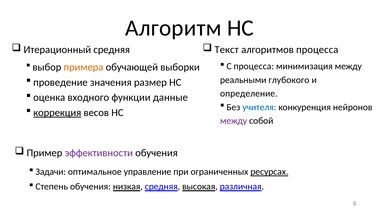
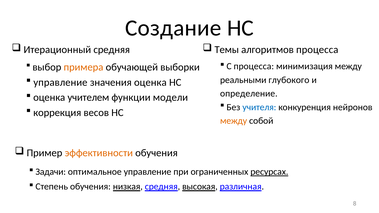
Алгоритм: Алгоритм -> Создание
Текст: Текст -> Темы
проведение at (60, 82): проведение -> управление
значения размер: размер -> оценка
входного: входного -> учителем
данные: данные -> модели
коррекция underline: present -> none
между at (234, 121) colour: purple -> orange
эффективности colour: purple -> orange
